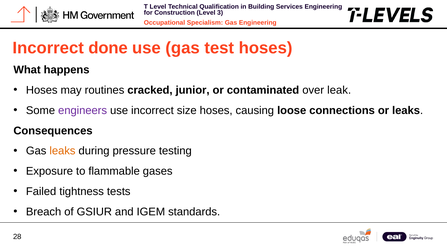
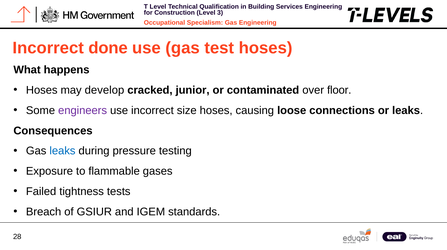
routines: routines -> develop
leak: leak -> floor
leaks at (62, 151) colour: orange -> blue
